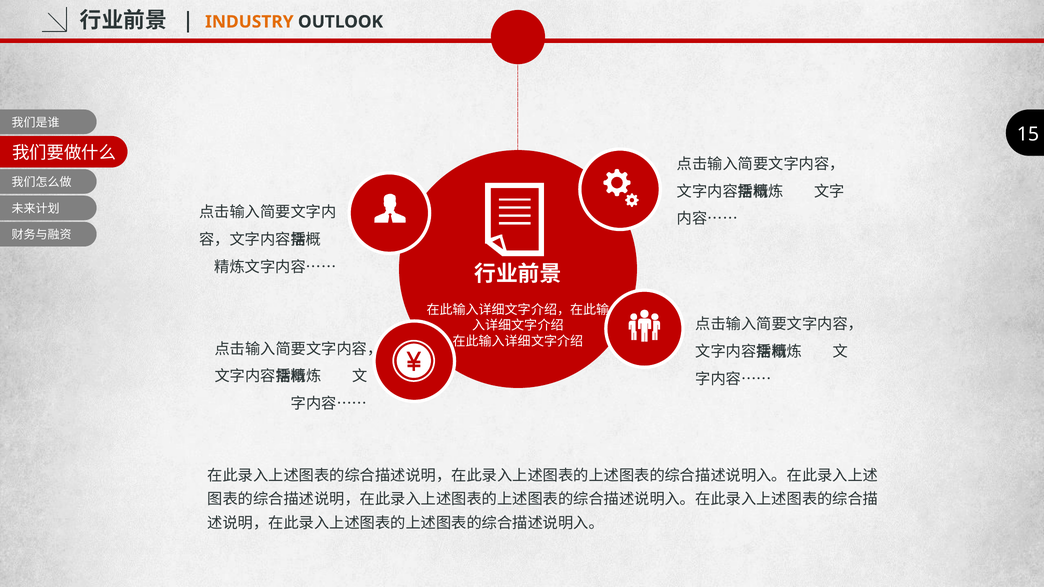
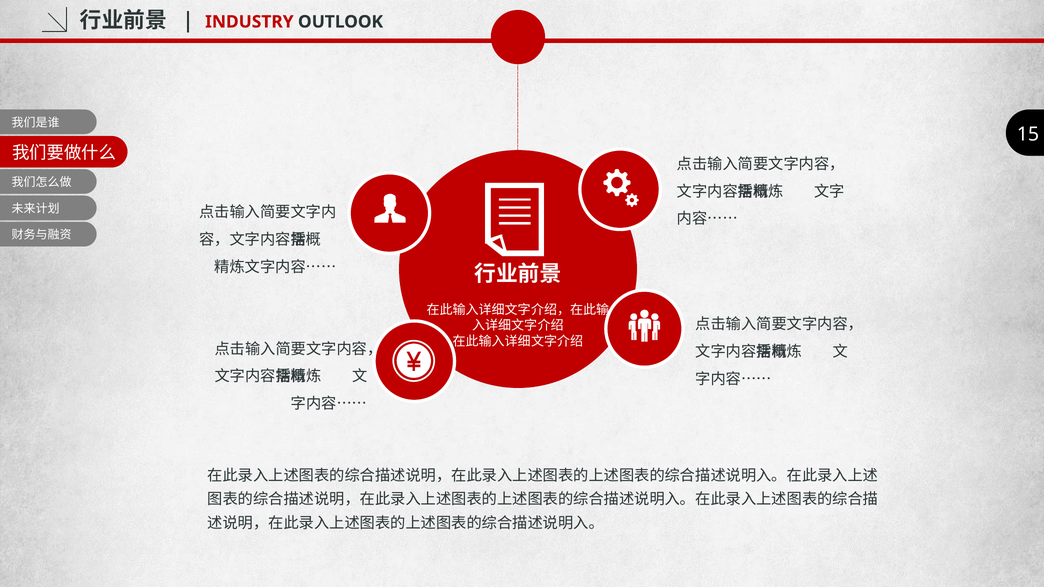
INDUSTRY colour: orange -> red
